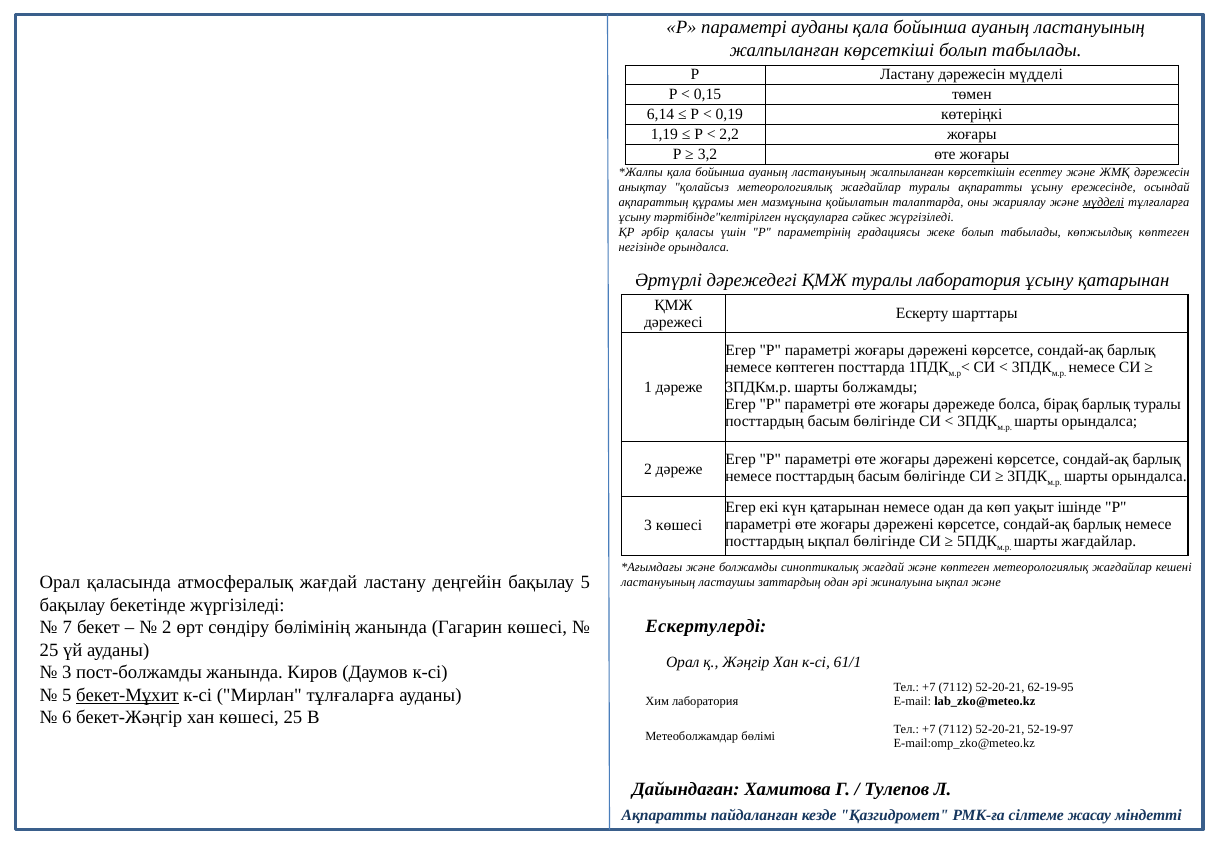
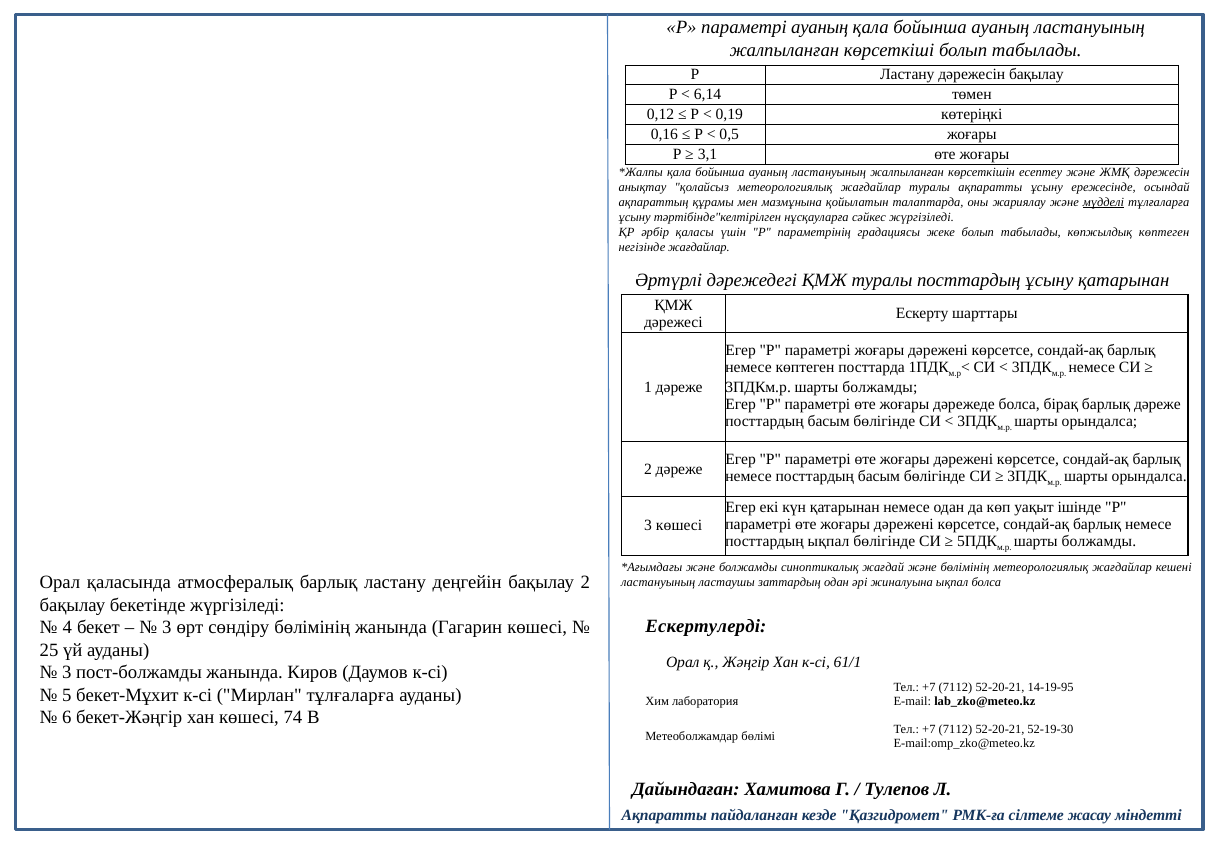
параметрі ауданы: ауданы -> ауаның
дәрежесін мүдделі: мүдделі -> бақылау
0,15: 0,15 -> 6,14
6,14: 6,14 -> 0,12
1,19: 1,19 -> 0,16
2,2: 2,2 -> 0,5
3,2: 3,2 -> 3,1
негізінде орындалса: орындалса -> жағдайлар
туралы лаборатория: лаборатория -> посттардың
барлық туралы: туралы -> дәреже
жағдайлар at (1099, 542): жағдайлар -> болжамды
және көптеген: көптеген -> бөлімінің
атмосфералық жағдай: жағдай -> барлық
бақылау 5: 5 -> 2
ықпал және: және -> болса
7: 7 -> 4
2 at (167, 628): 2 -> 3
62-19-95: 62-19-95 -> 14-19-95
бекет-Мұхит underline: present -> none
көшесі 25: 25 -> 74
52-19-97: 52-19-97 -> 52-19-30
